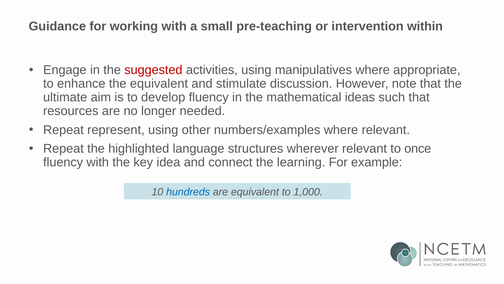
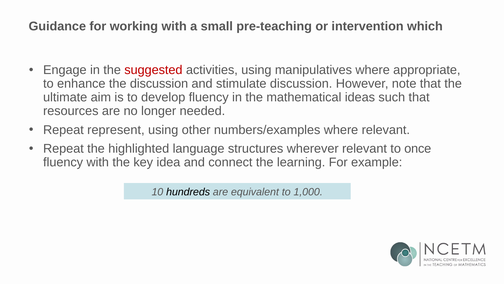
within: within -> which
the equivalent: equivalent -> discussion
hundreds colour: blue -> black
